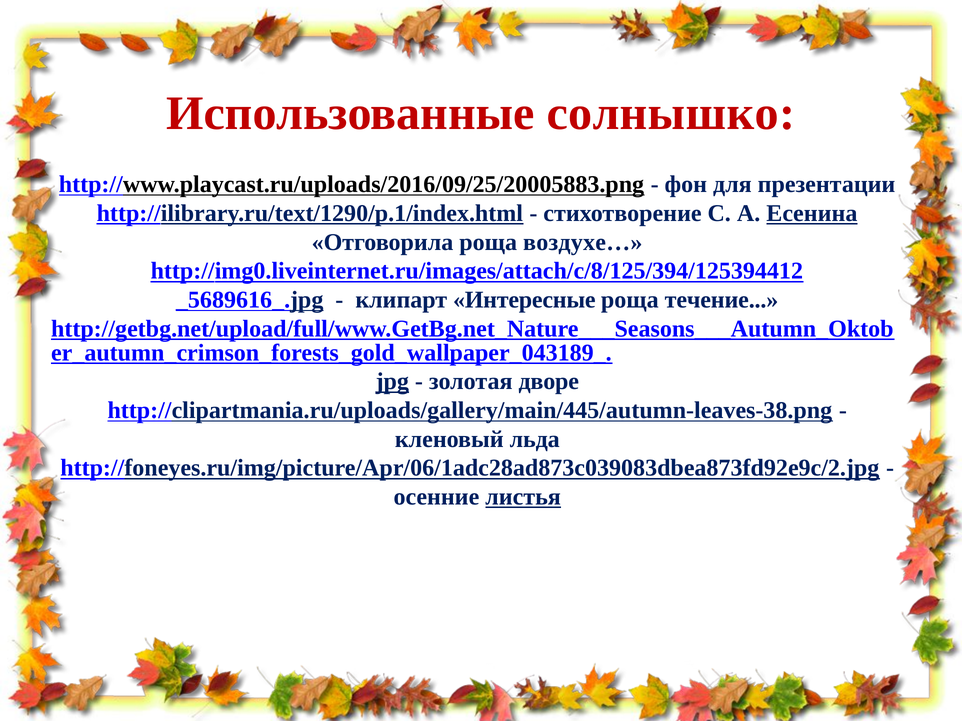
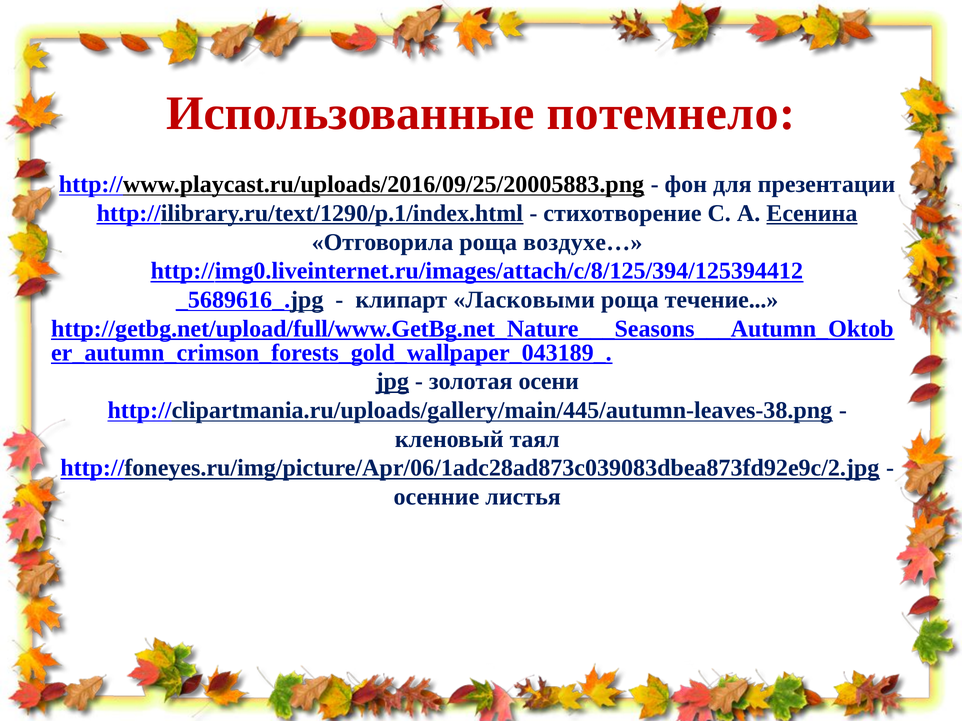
солнышко: солнышко -> потемнело
Интересные: Интересные -> Ласковыми
дворе: дворе -> осени
льда: льда -> таял
листья underline: present -> none
